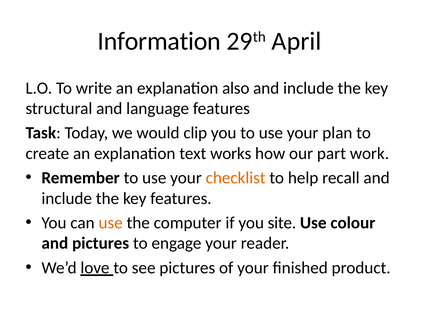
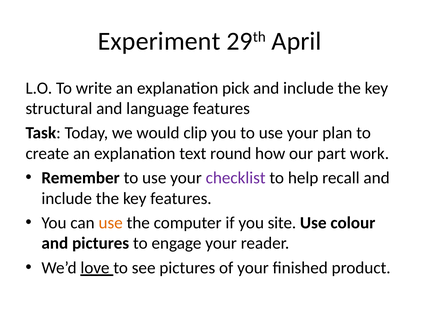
Information: Information -> Experiment
also: also -> pick
works: works -> round
checklist colour: orange -> purple
